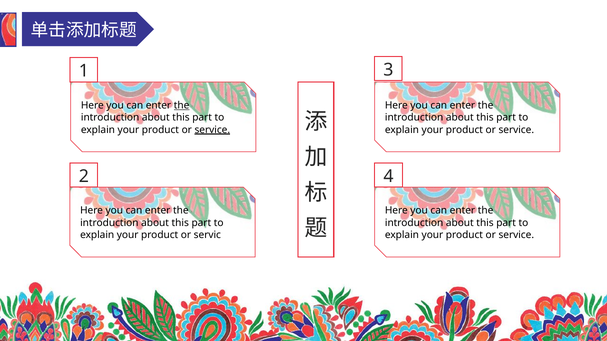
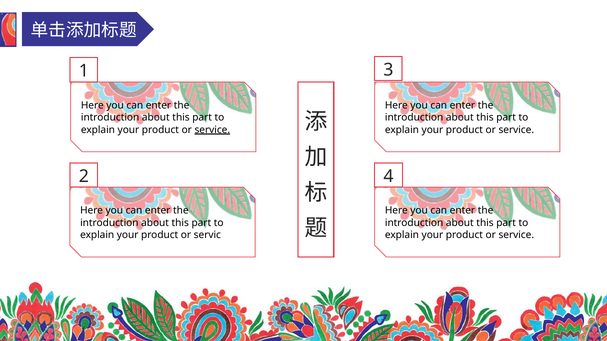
the at (182, 106) underline: present -> none
